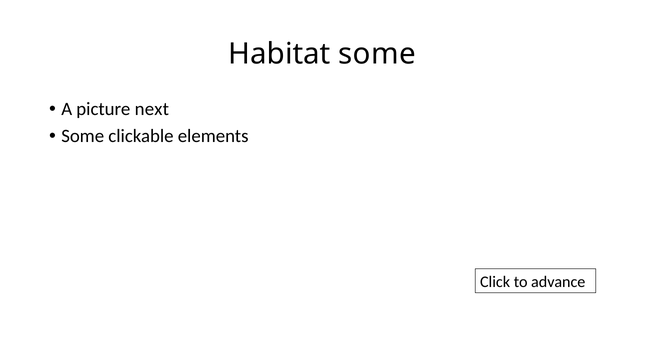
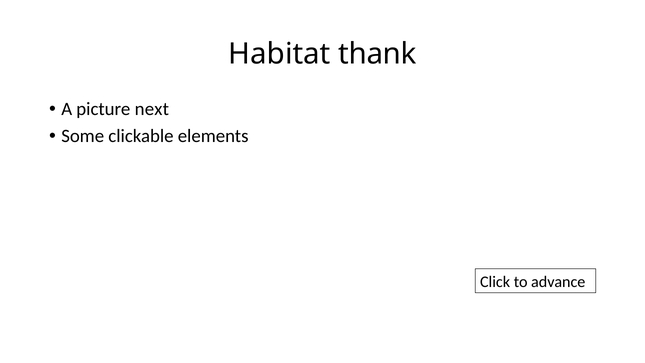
Habitat some: some -> thank
